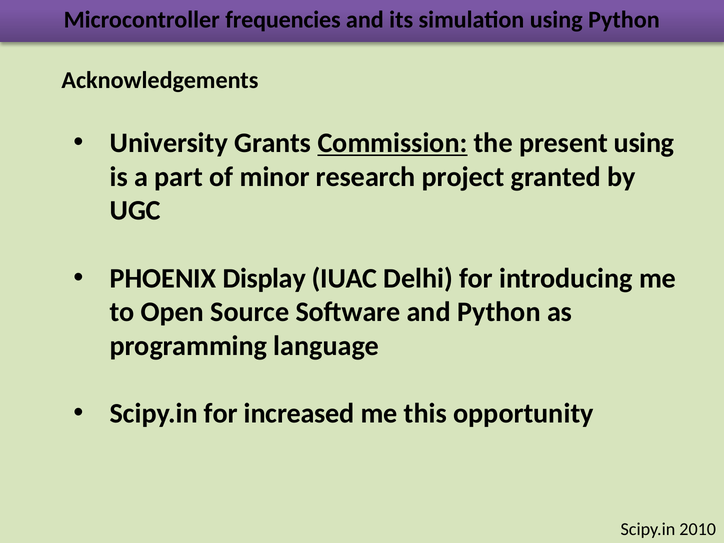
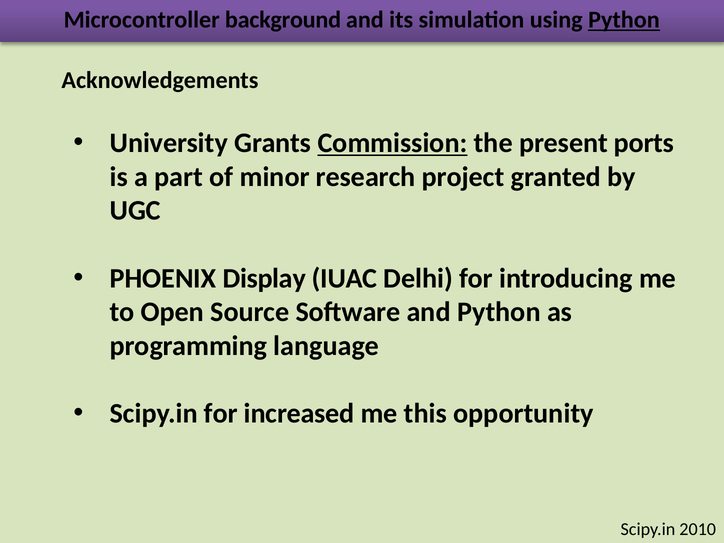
frequencies: frequencies -> background
Python at (624, 20) underline: none -> present
present using: using -> ports
